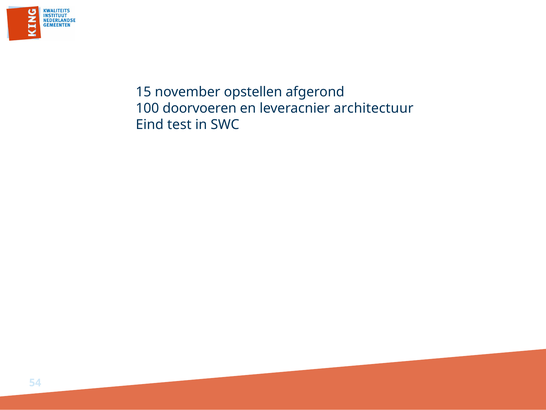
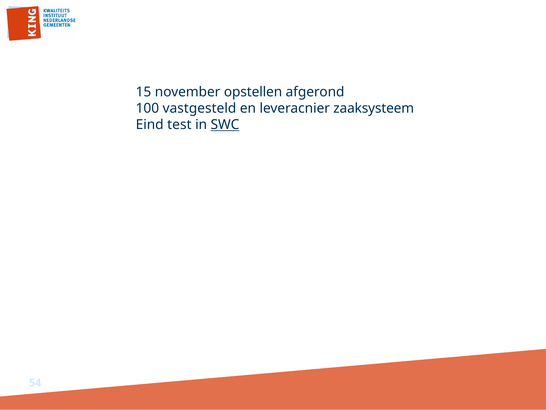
doorvoeren: doorvoeren -> vastgesteld
architectuur: architectuur -> zaaksysteem
SWC underline: none -> present
